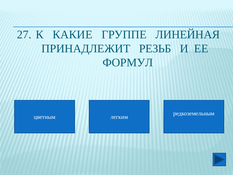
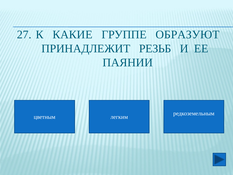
ЛИНЕЙНАЯ: ЛИНЕЙНАЯ -> ОБРАЗУЮТ
ФОРМУЛ: ФОРМУЛ -> ПАЯНИИ
